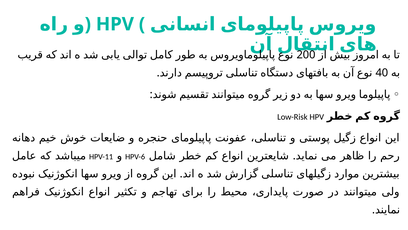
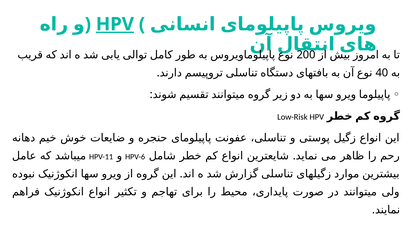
HPV at (115, 24) underline: none -> present
